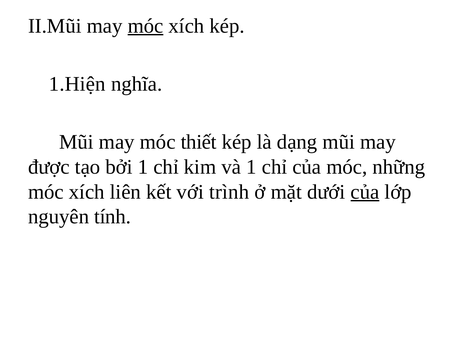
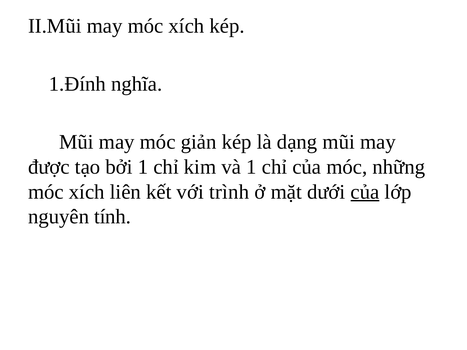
móc at (146, 26) underline: present -> none
1.Hiện: 1.Hiện -> 1.Đính
thiết: thiết -> giản
